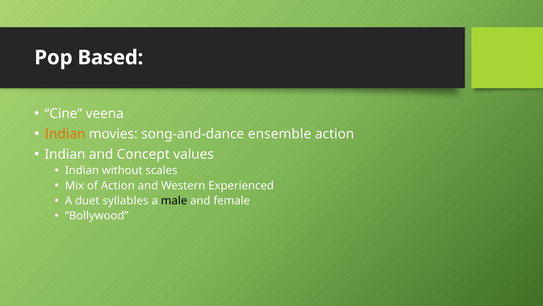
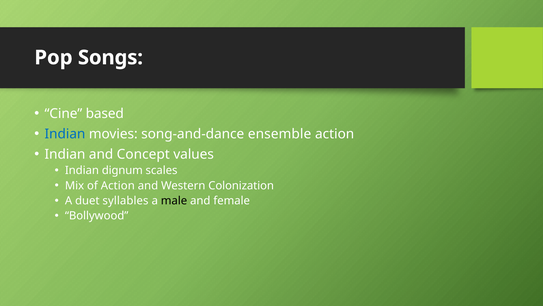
Based: Based -> Songs
veena: veena -> based
Indian at (65, 134) colour: orange -> blue
without: without -> dignum
Experienced: Experienced -> Colonization
